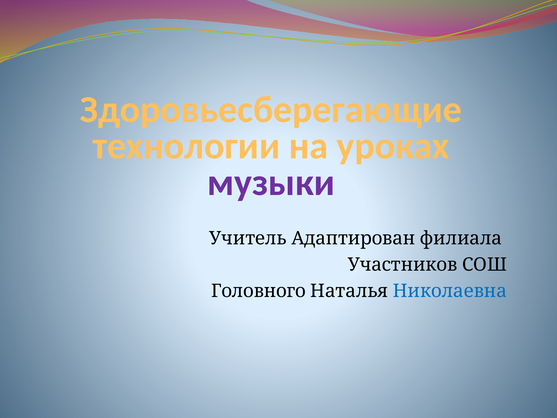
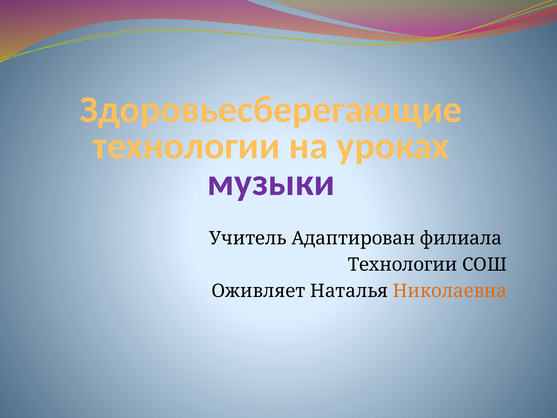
Участников at (403, 264): Участников -> Технологии
Головного: Головного -> Оживляет
Николаевна colour: blue -> orange
